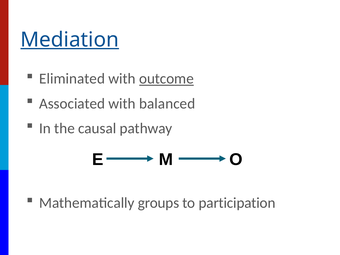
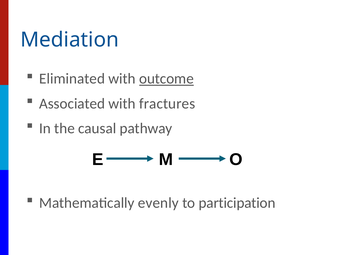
Mediation underline: present -> none
balanced: balanced -> fractures
groups: groups -> evenly
